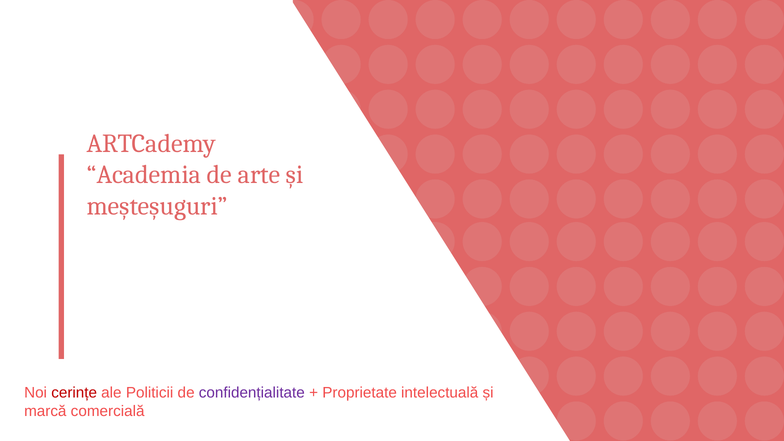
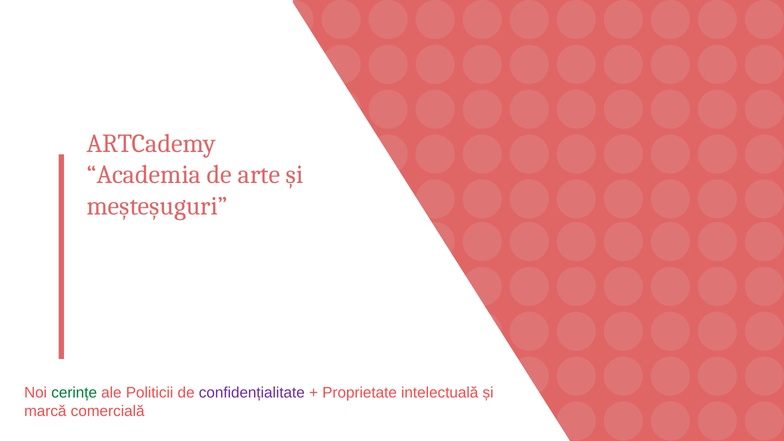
cerințe colour: red -> green
